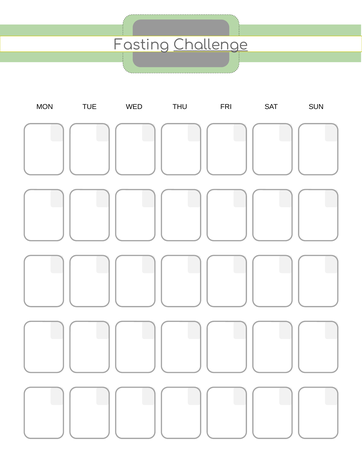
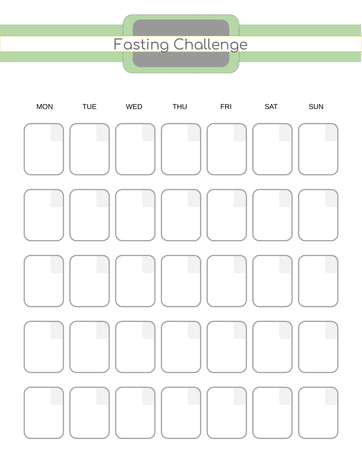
Challenge underline: present -> none
